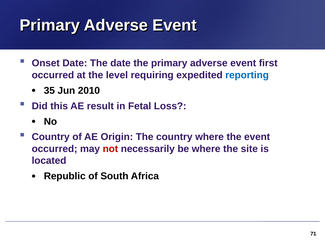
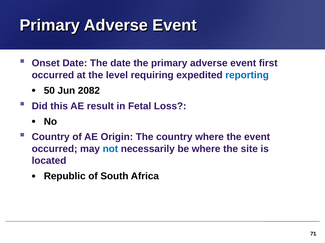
35: 35 -> 50
2010: 2010 -> 2082
not colour: red -> blue
